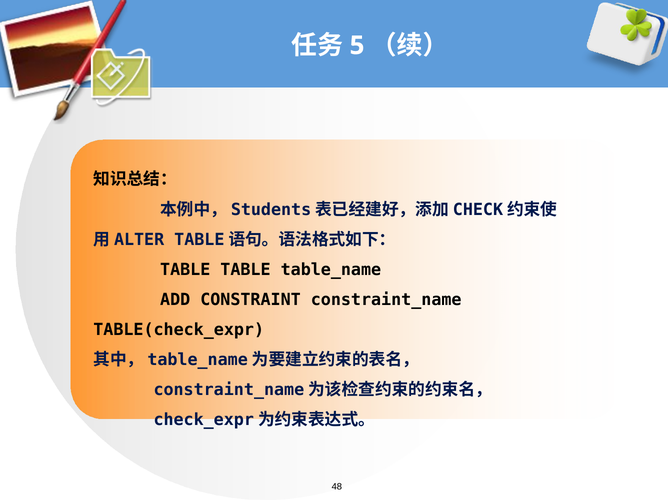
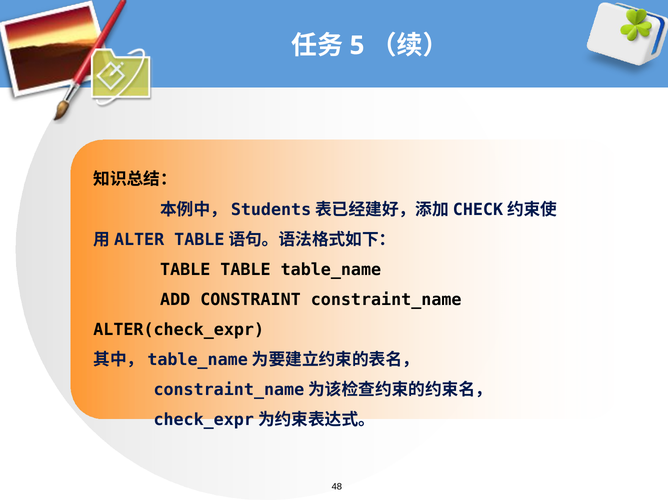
TABLE(check_expr: TABLE(check_expr -> ALTER(check_expr
